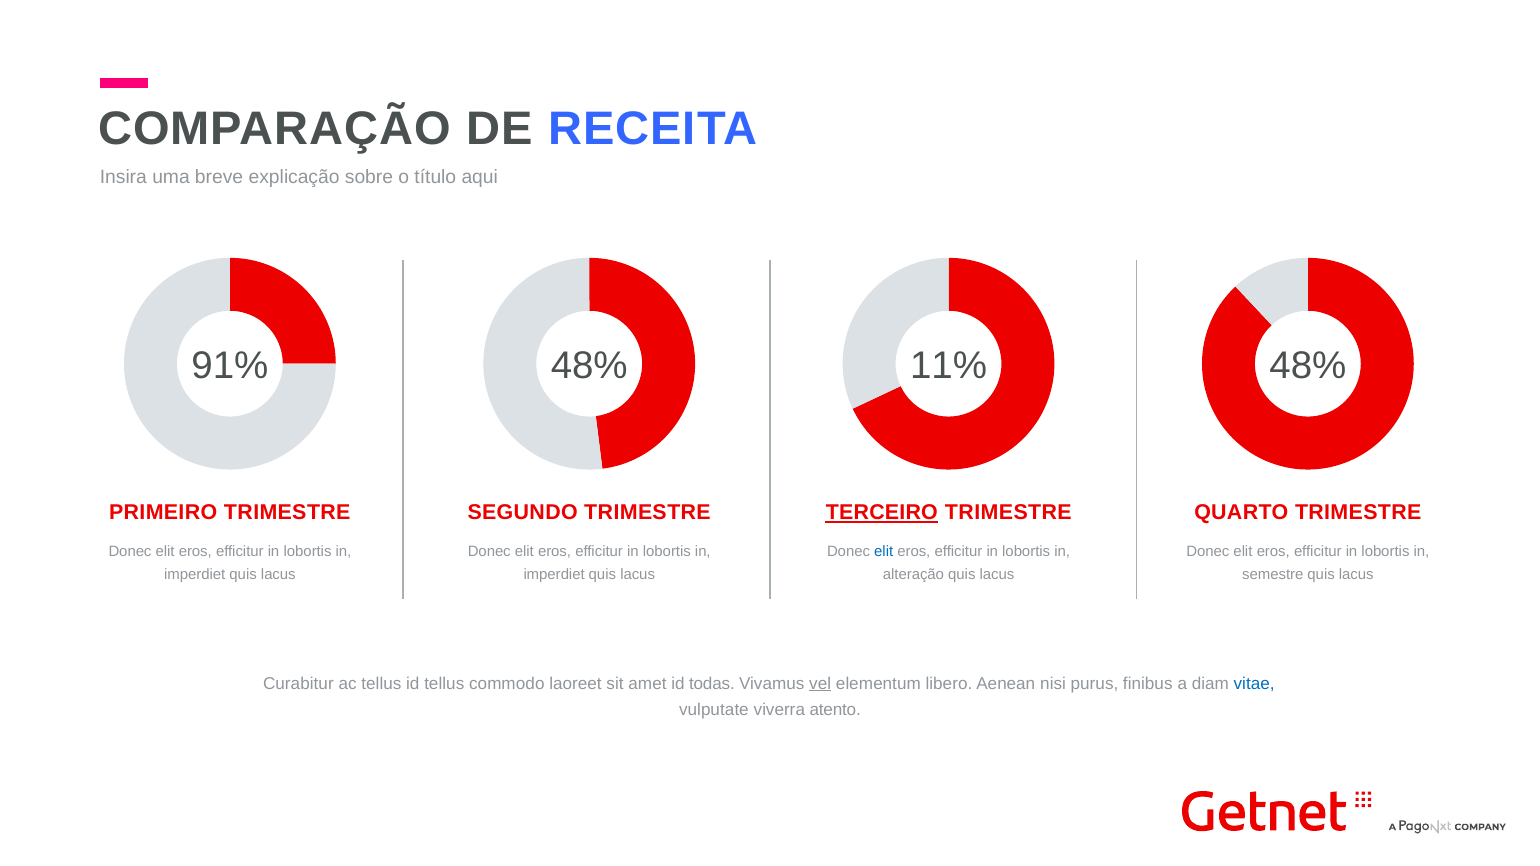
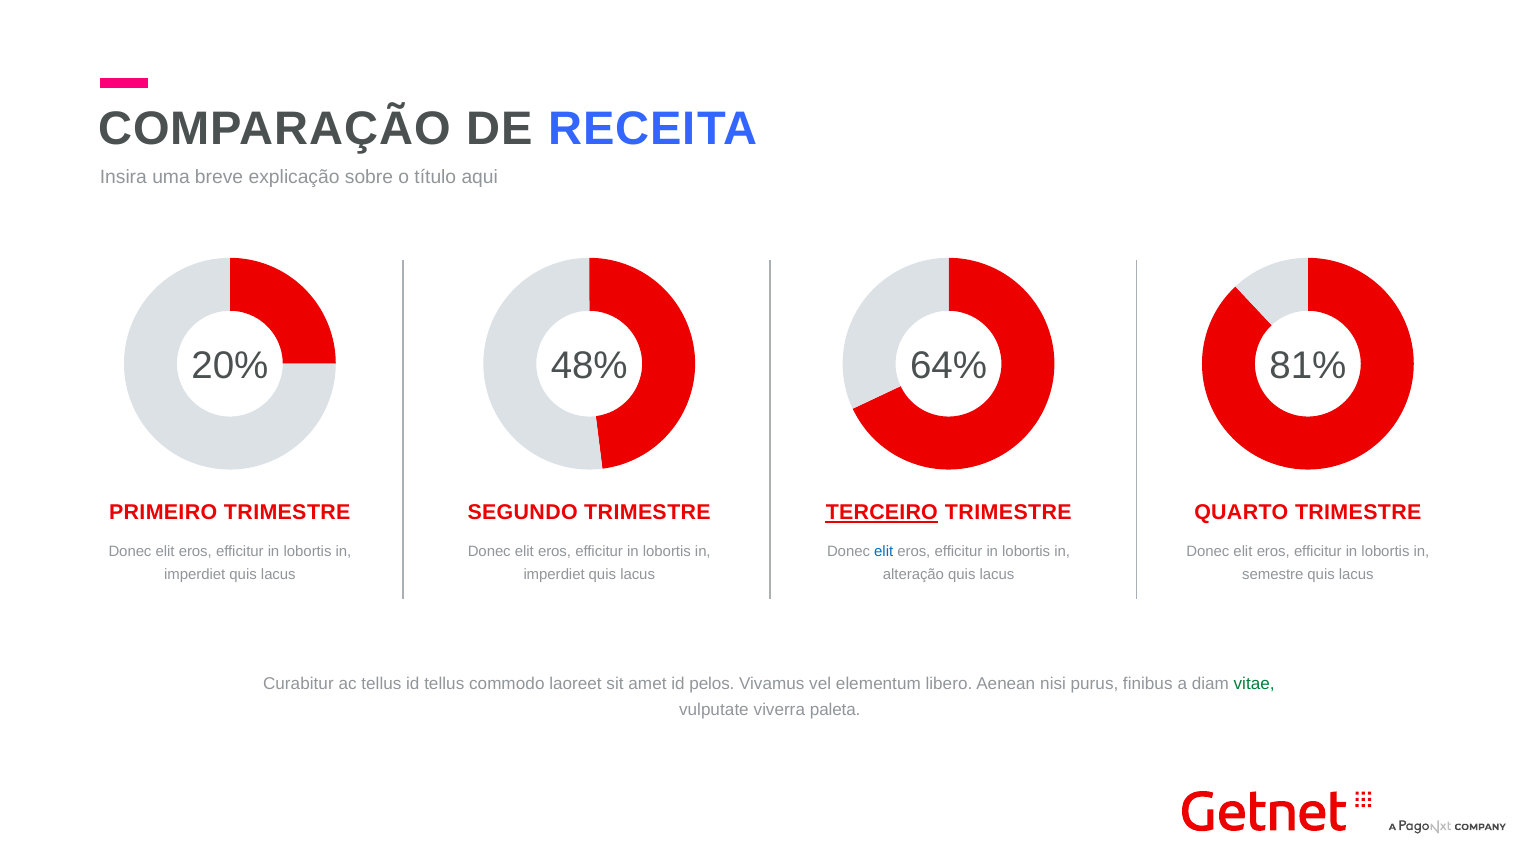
91%: 91% -> 20%
11%: 11% -> 64%
48% at (1308, 366): 48% -> 81%
todas: todas -> pelos
vel underline: present -> none
vitae colour: blue -> green
atento: atento -> paleta
